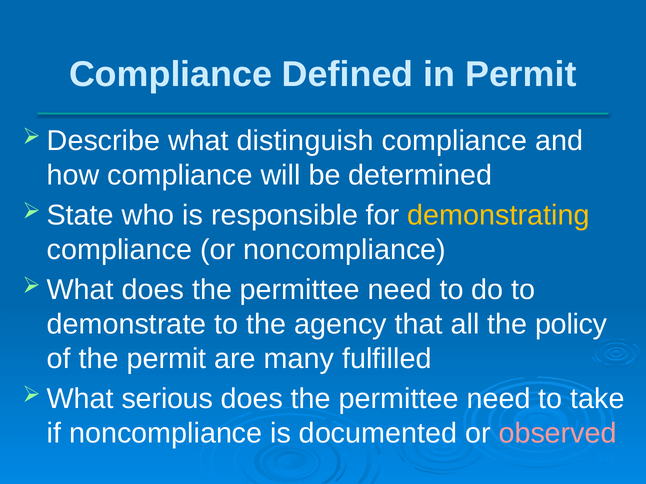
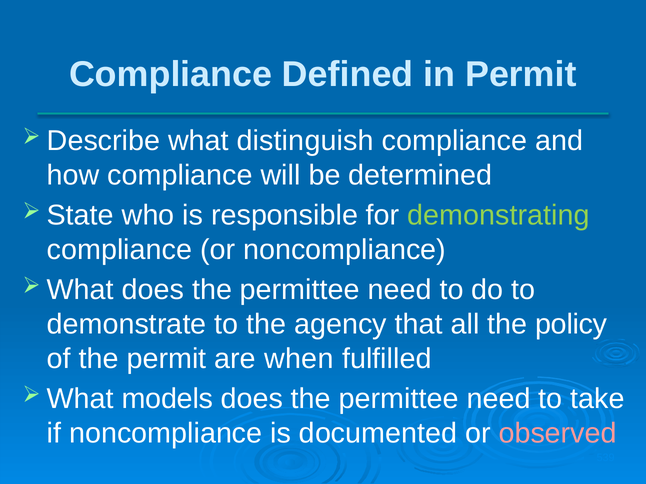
demonstrating colour: yellow -> light green
many: many -> when
serious: serious -> models
